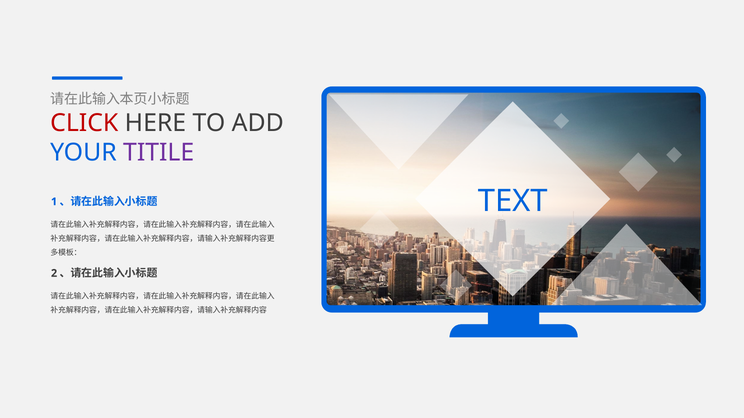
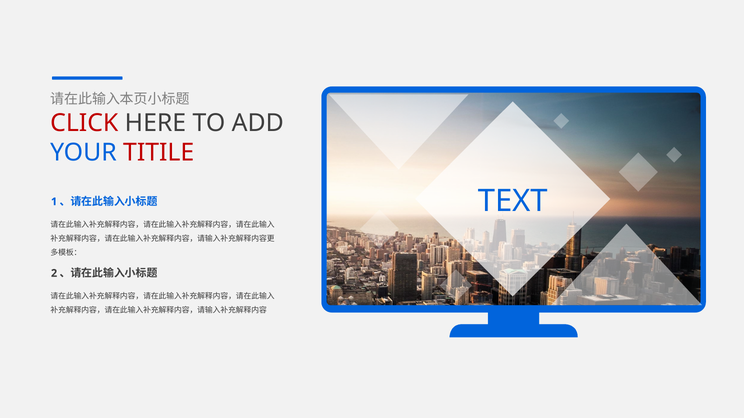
TITILE colour: purple -> red
